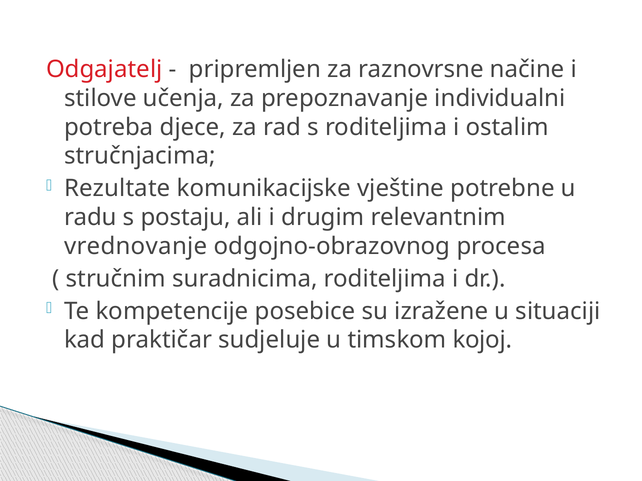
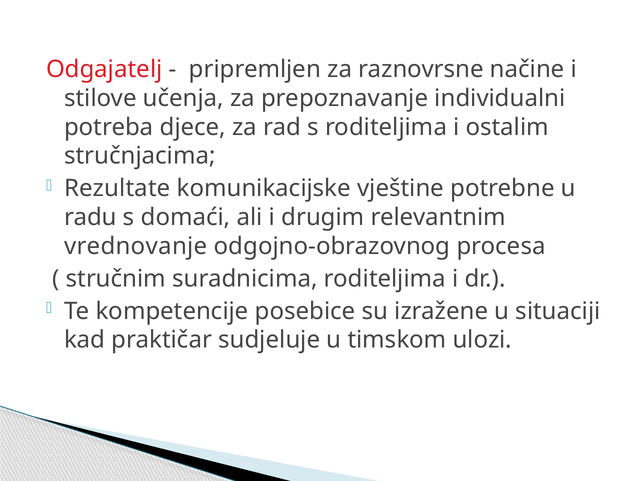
postaju: postaju -> domaći
kojoj: kojoj -> ulozi
